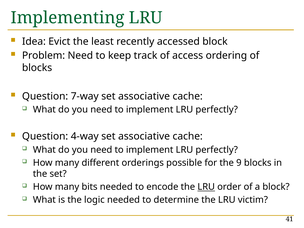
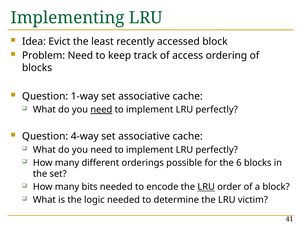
7-way: 7-way -> 1-way
need at (101, 110) underline: none -> present
9: 9 -> 6
